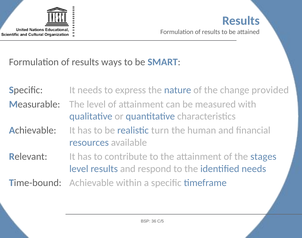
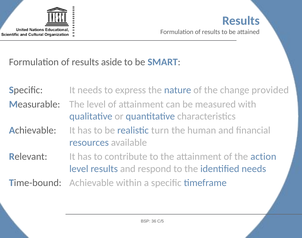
ways: ways -> aside
stages: stages -> action
